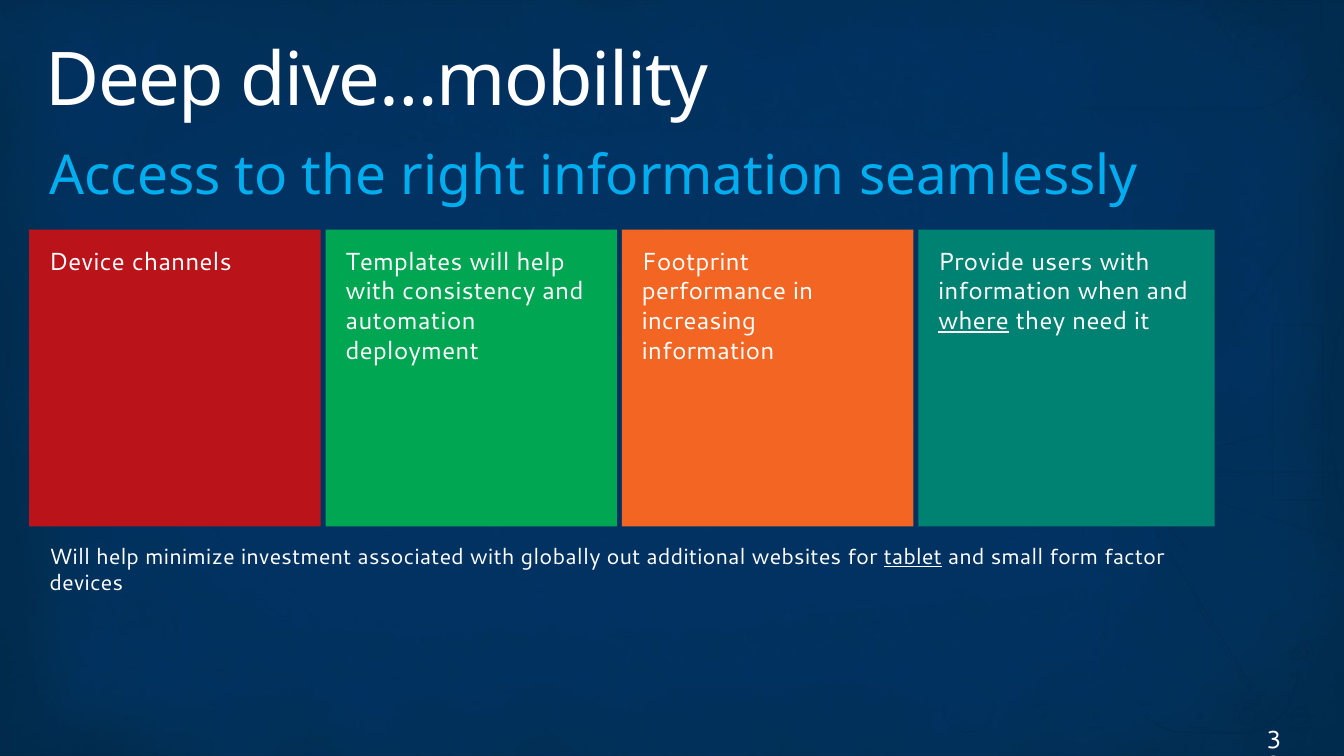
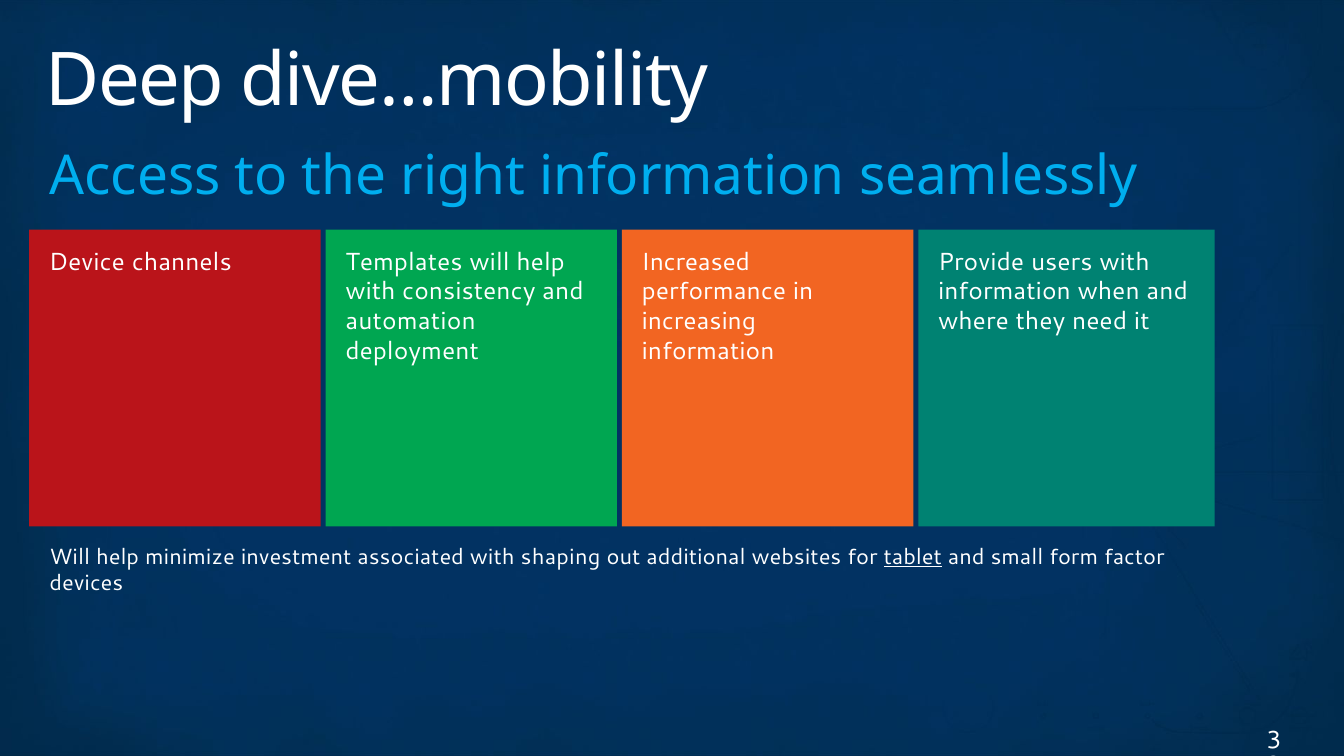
Footprint: Footprint -> Increased
where underline: present -> none
globally: globally -> shaping
